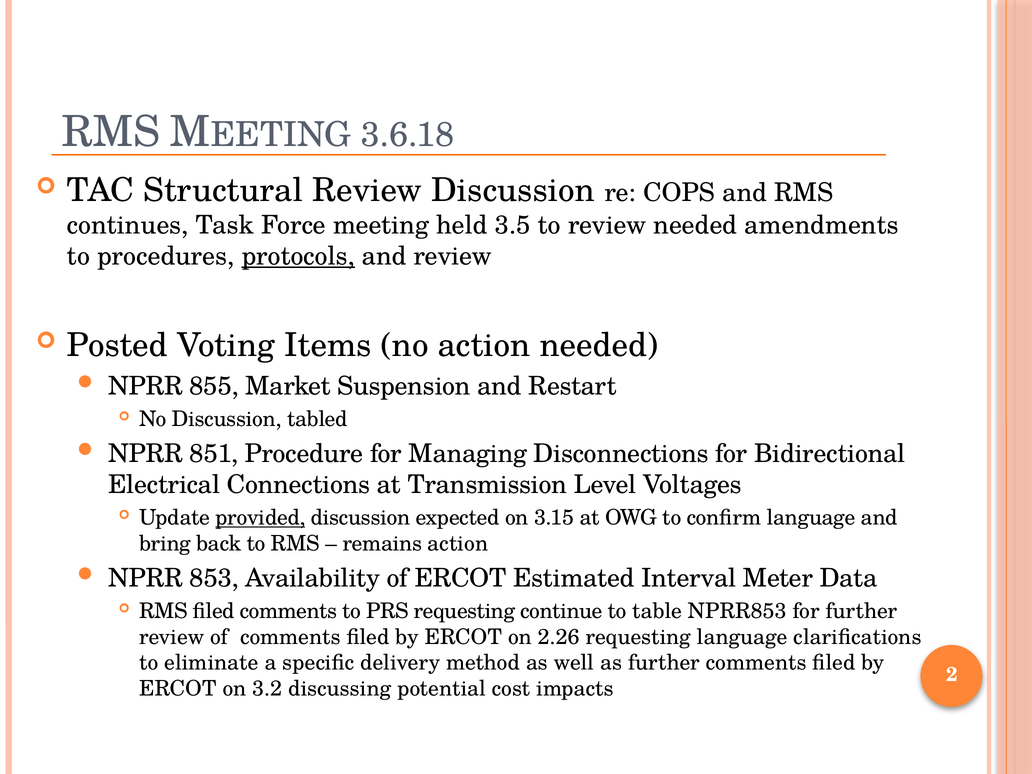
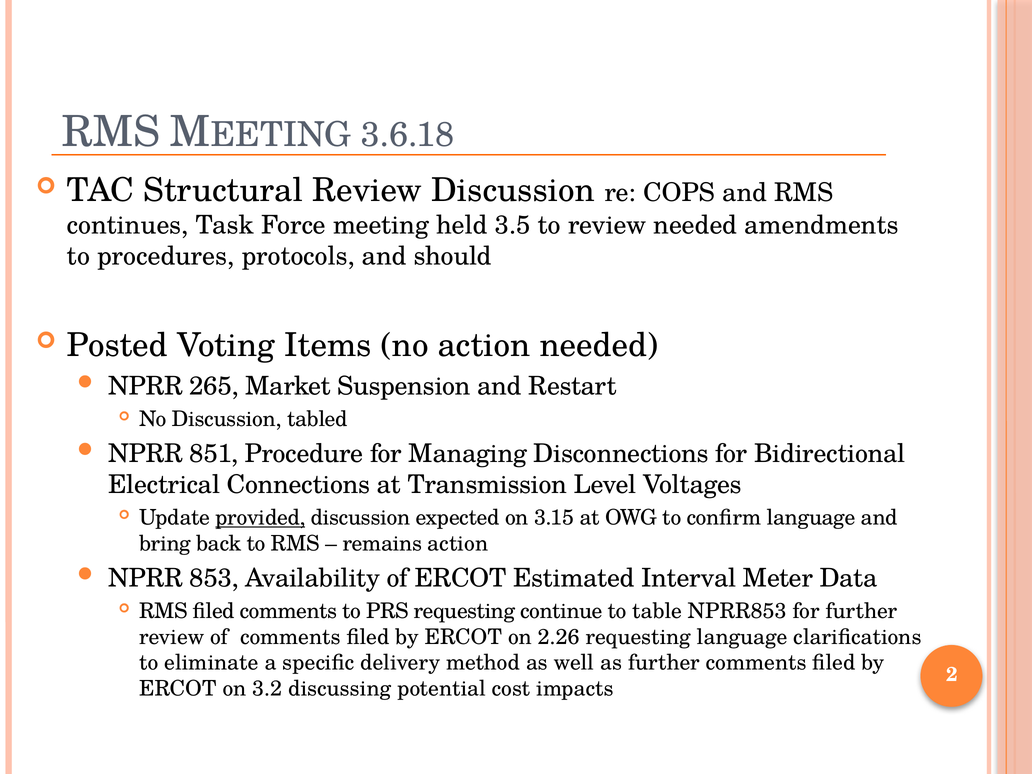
protocols underline: present -> none
and review: review -> should
855: 855 -> 265
